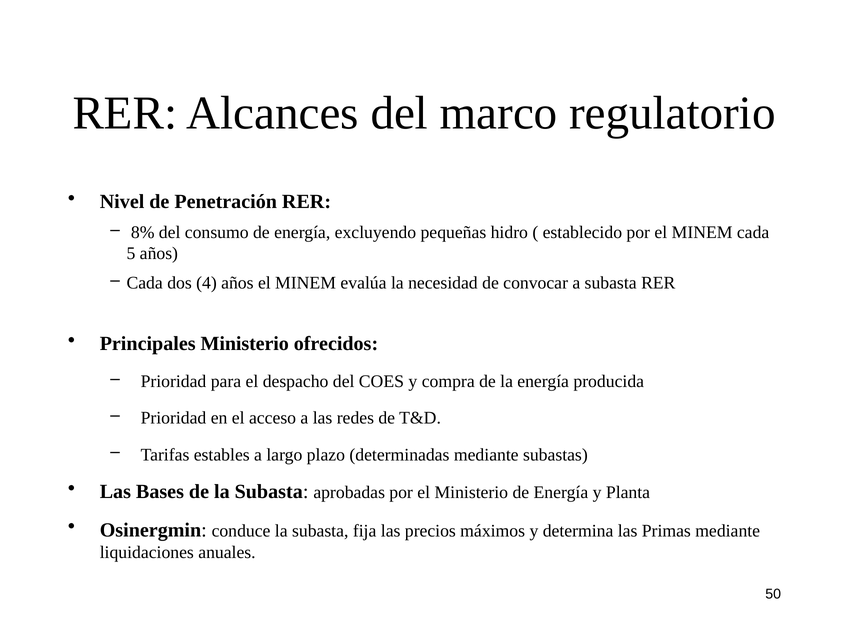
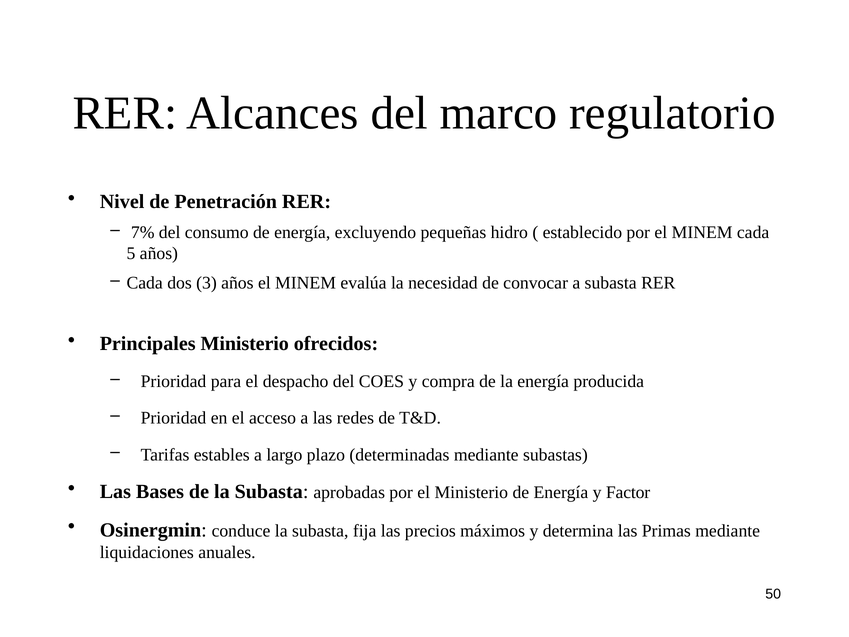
8%: 8% -> 7%
4: 4 -> 3
Planta: Planta -> Factor
